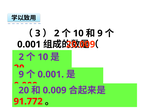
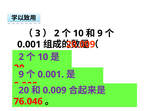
91.772: 91.772 -> 76.046
